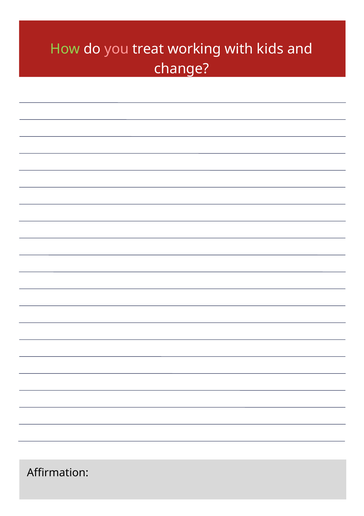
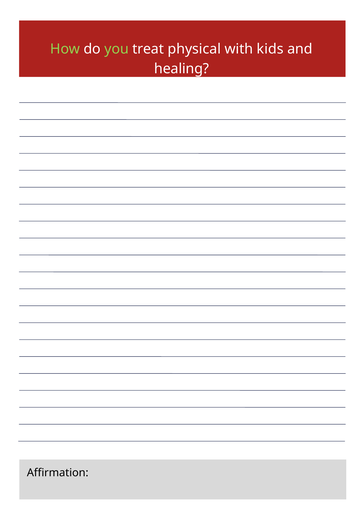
you colour: pink -> light green
working: working -> physical
change: change -> healing
